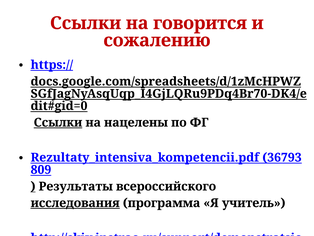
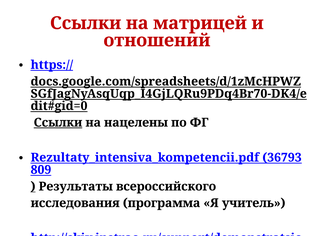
говорится: говорится -> матрицей
сожалению: сожалению -> отношений
исследования underline: present -> none
